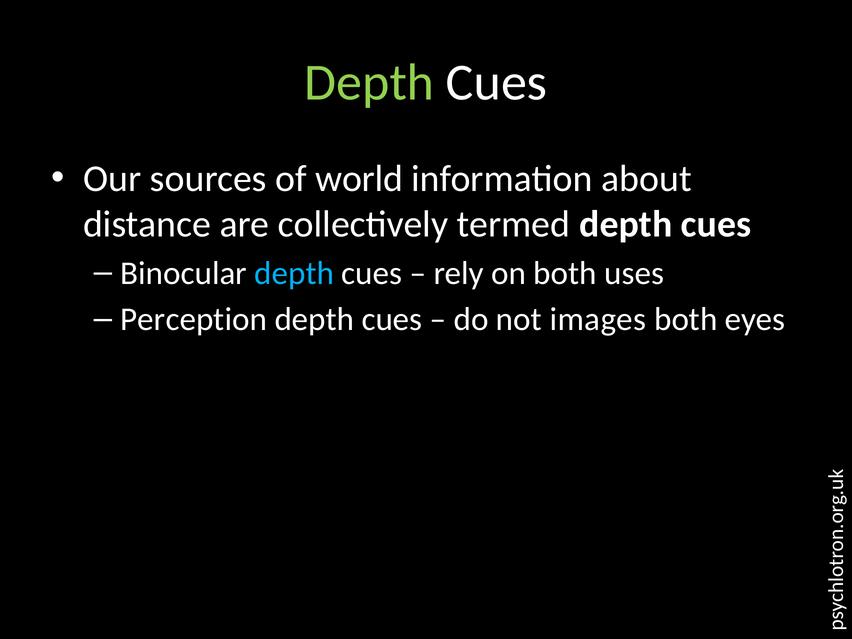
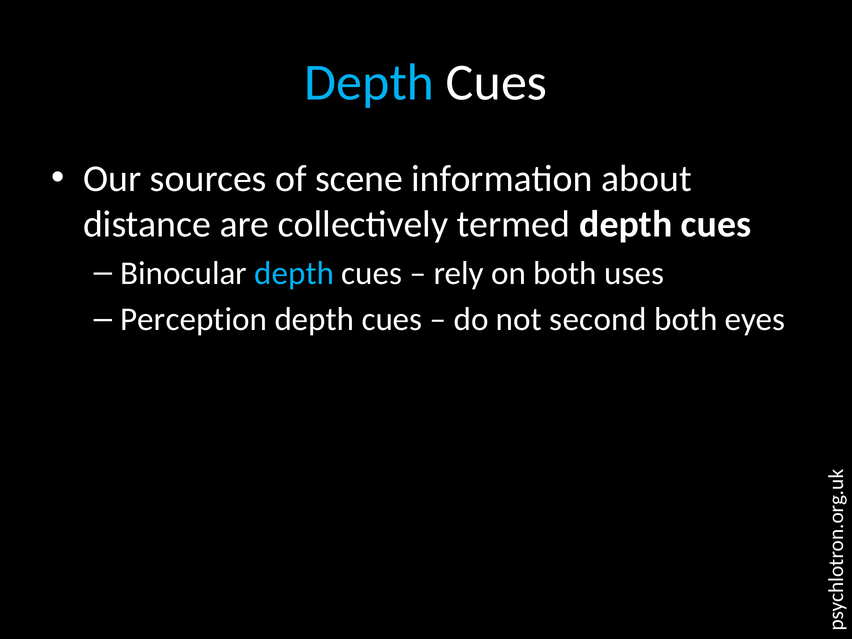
Depth at (369, 82) colour: light green -> light blue
world: world -> scene
images: images -> second
